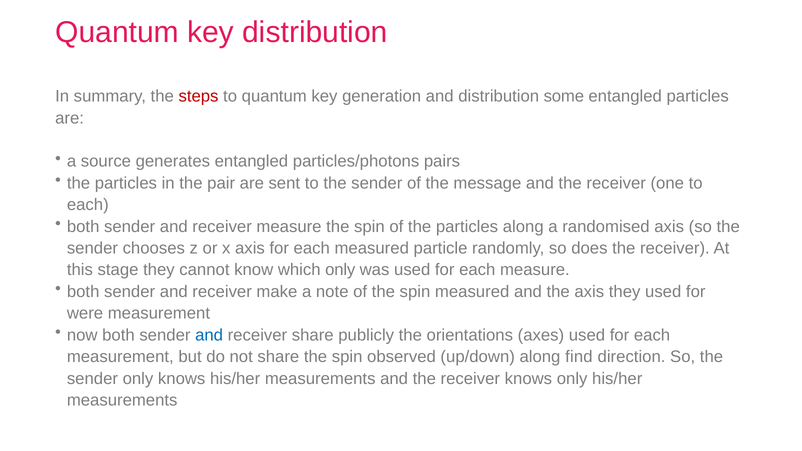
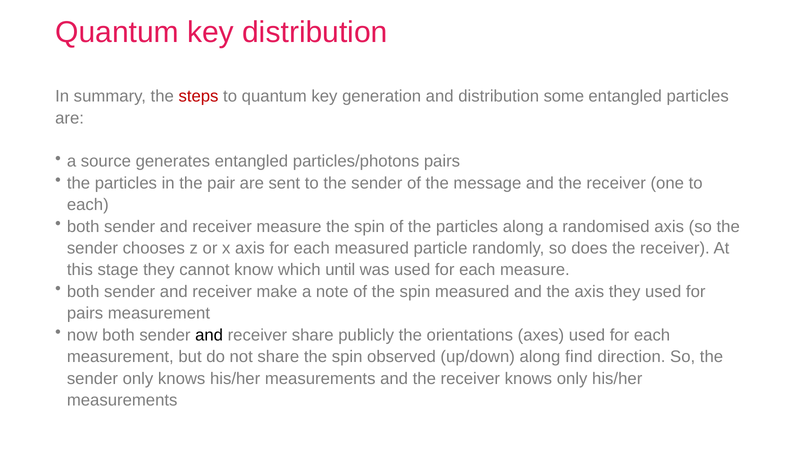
which only: only -> until
were at (85, 313): were -> pairs
and at (209, 335) colour: blue -> black
